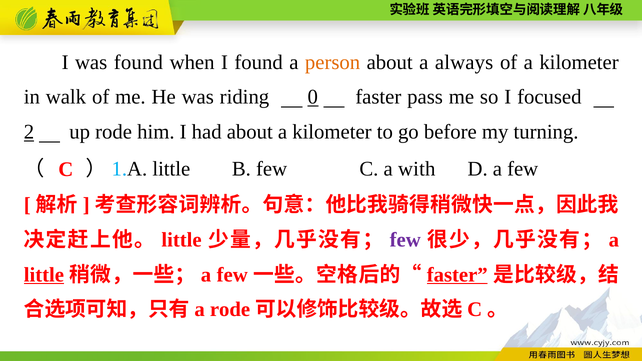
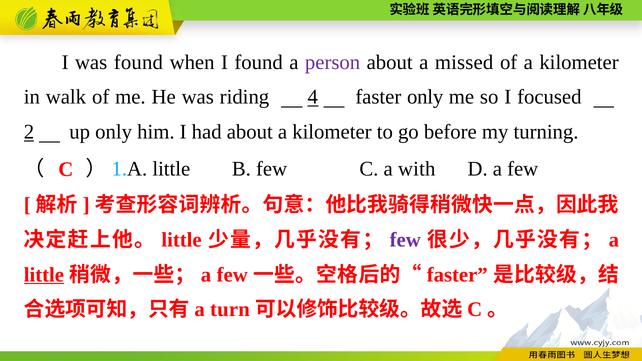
person colour: orange -> purple
always: always -> missed
0: 0 -> 4
faster pass: pass -> only
up rode: rode -> only
faster at (457, 275) underline: present -> none
a rode: rode -> turn
